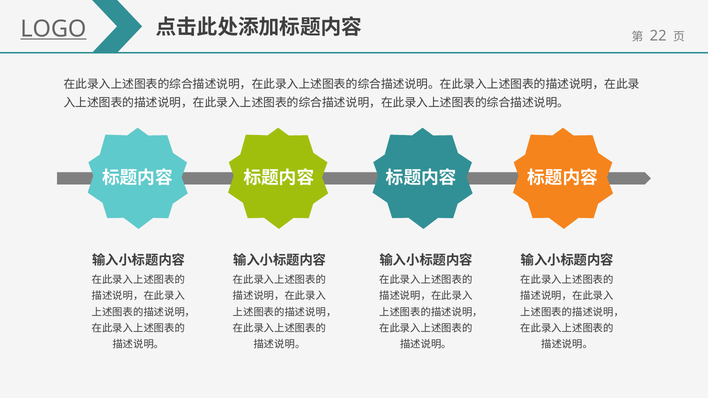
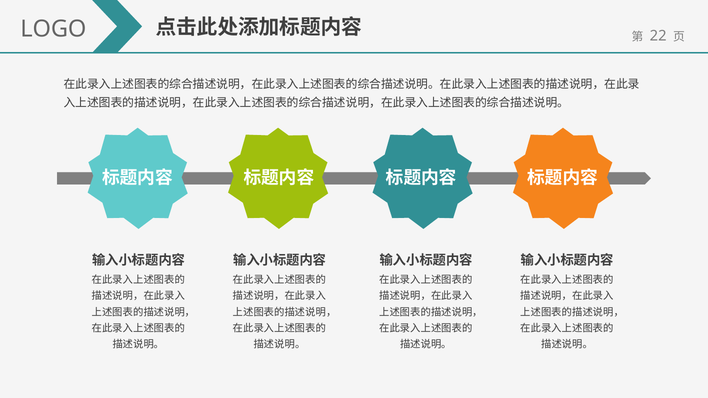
LOGO underline: present -> none
